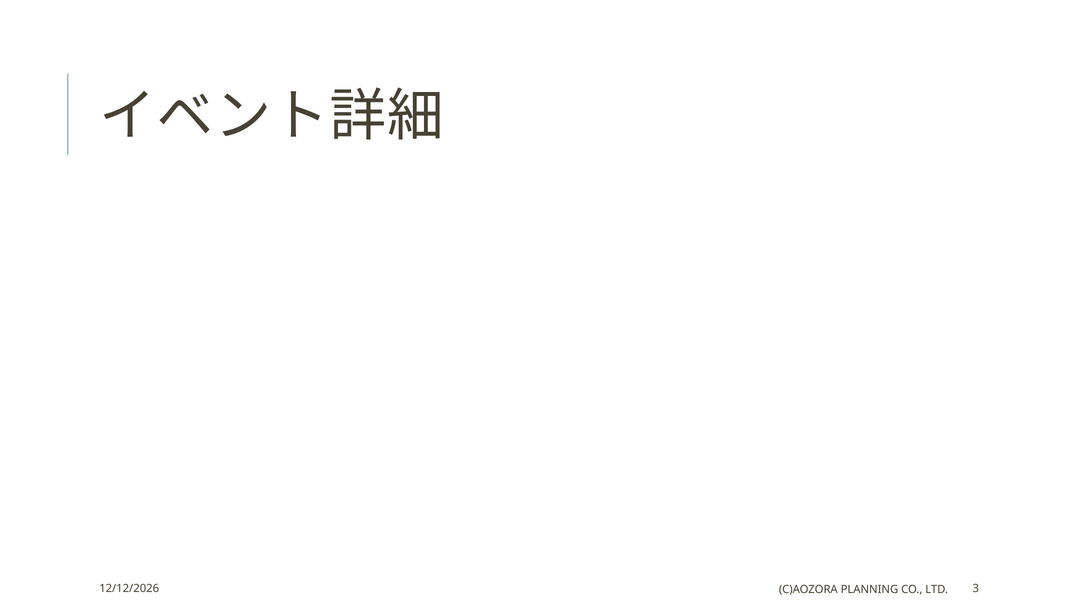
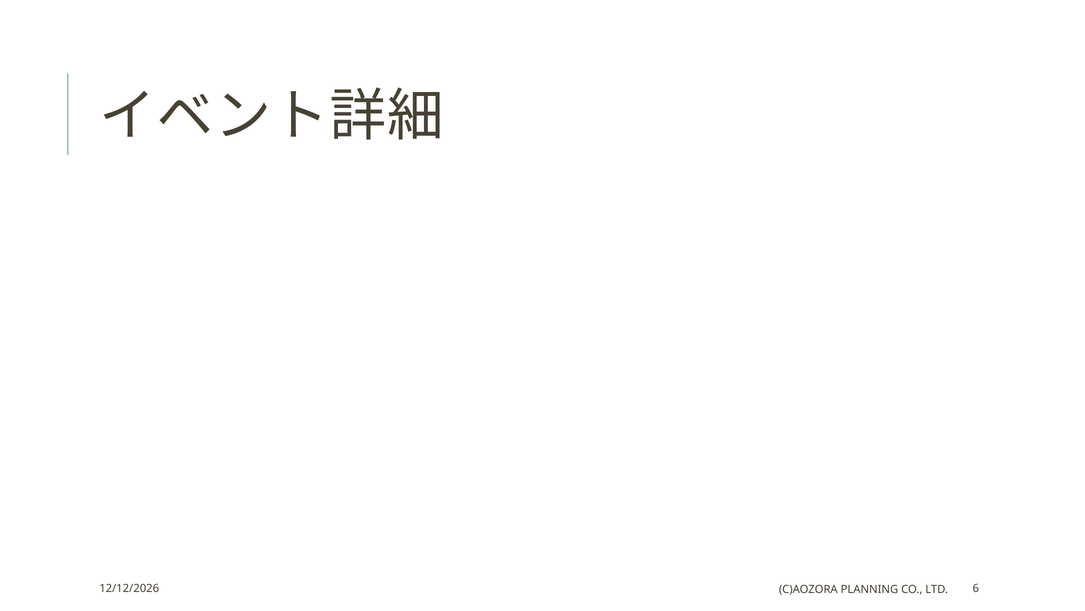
3: 3 -> 6
